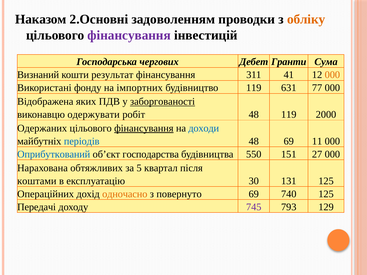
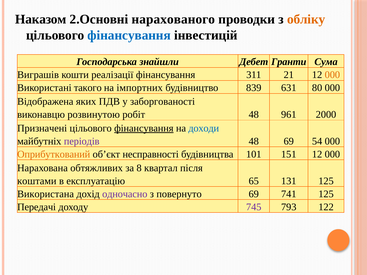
задоволенням: задоволенням -> нарахованого
фінансування at (129, 35) colour: purple -> blue
чергових: чергових -> знайшли
Визнаний: Визнаний -> Виграшів
результат: результат -> реалізації
41: 41 -> 21
фонду: фонду -> такого
будівництво 119: 119 -> 839
77: 77 -> 80
заборгованості underline: present -> none
одержувати: одержувати -> розвинутою
48 119: 119 -> 961
Одержаних: Одержаних -> Призначені
періодів colour: blue -> purple
11: 11 -> 54
Оприбуткований colour: blue -> orange
господарства: господарства -> несправності
550: 550 -> 101
151 27: 27 -> 12
5: 5 -> 8
30: 30 -> 65
Операційних: Операційних -> Використана
одночасно colour: orange -> purple
740: 740 -> 741
129: 129 -> 122
